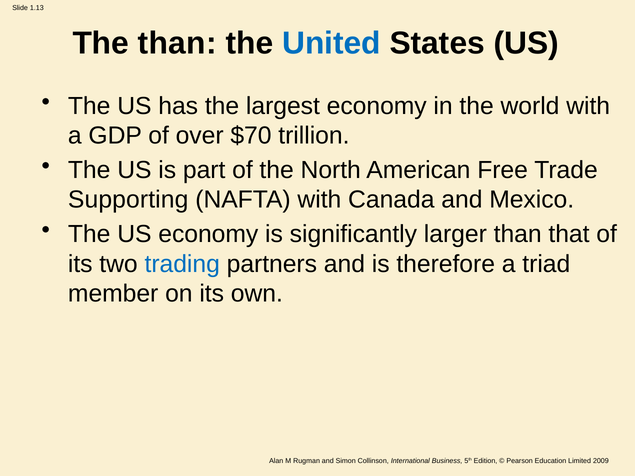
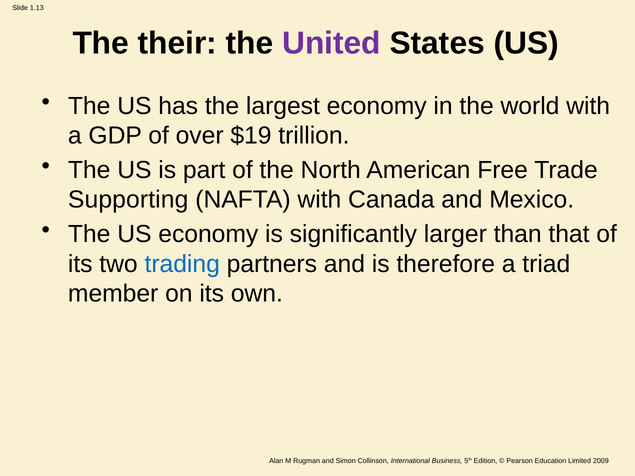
The than: than -> their
United colour: blue -> purple
$70: $70 -> $19
